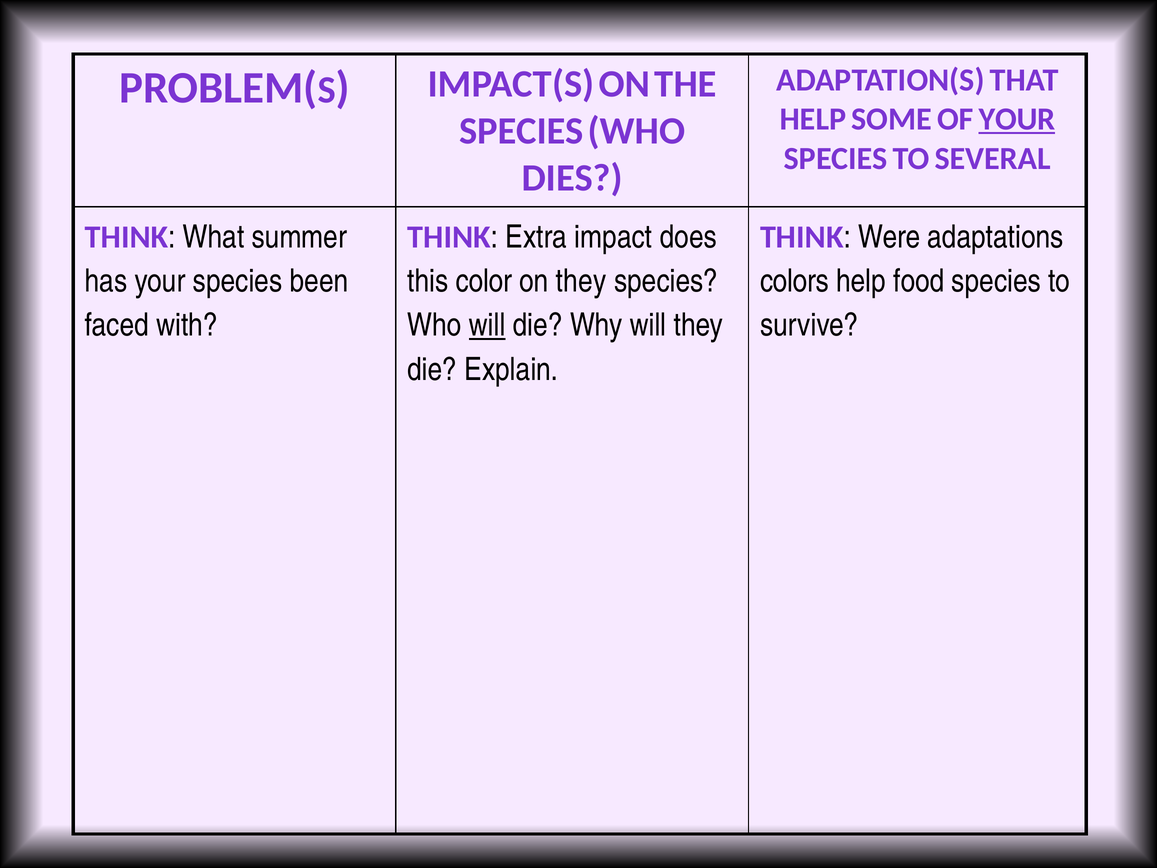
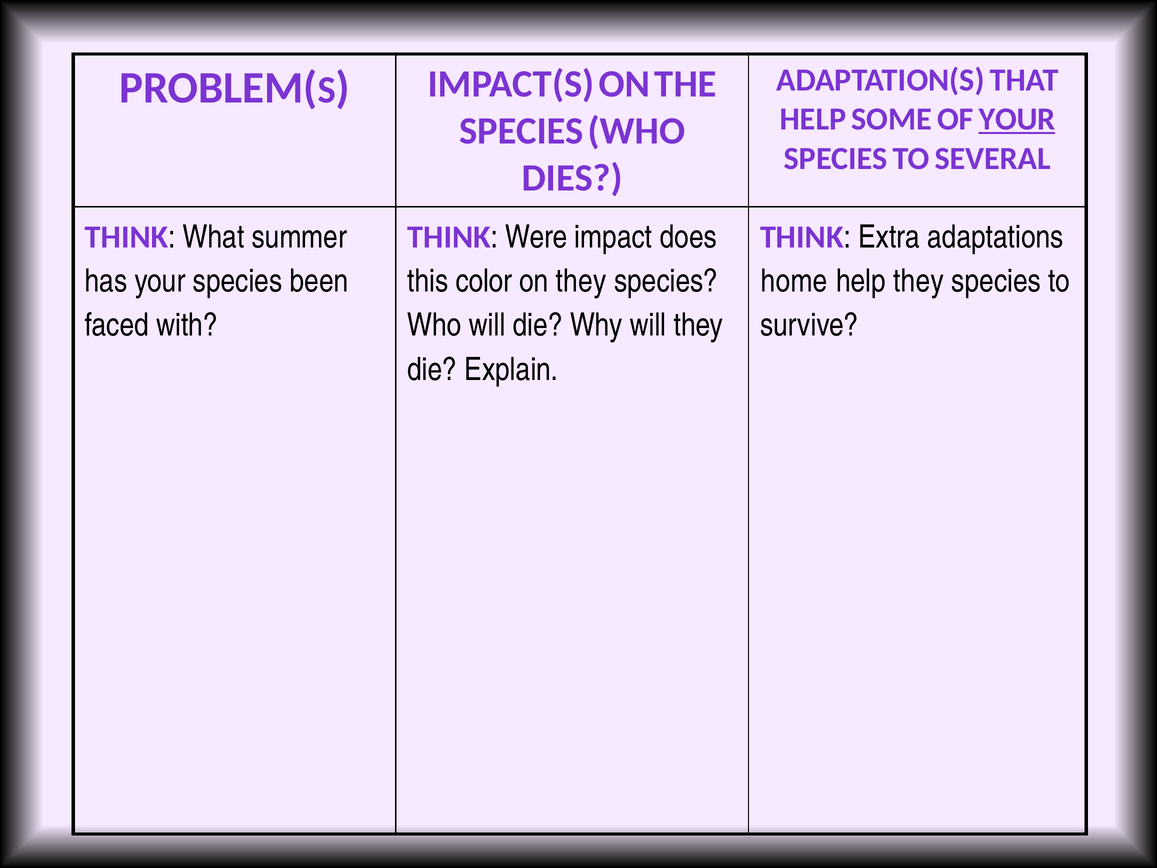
Extra: Extra -> Were
Were: Were -> Extra
colors: colors -> home
help food: food -> they
will at (487, 325) underline: present -> none
